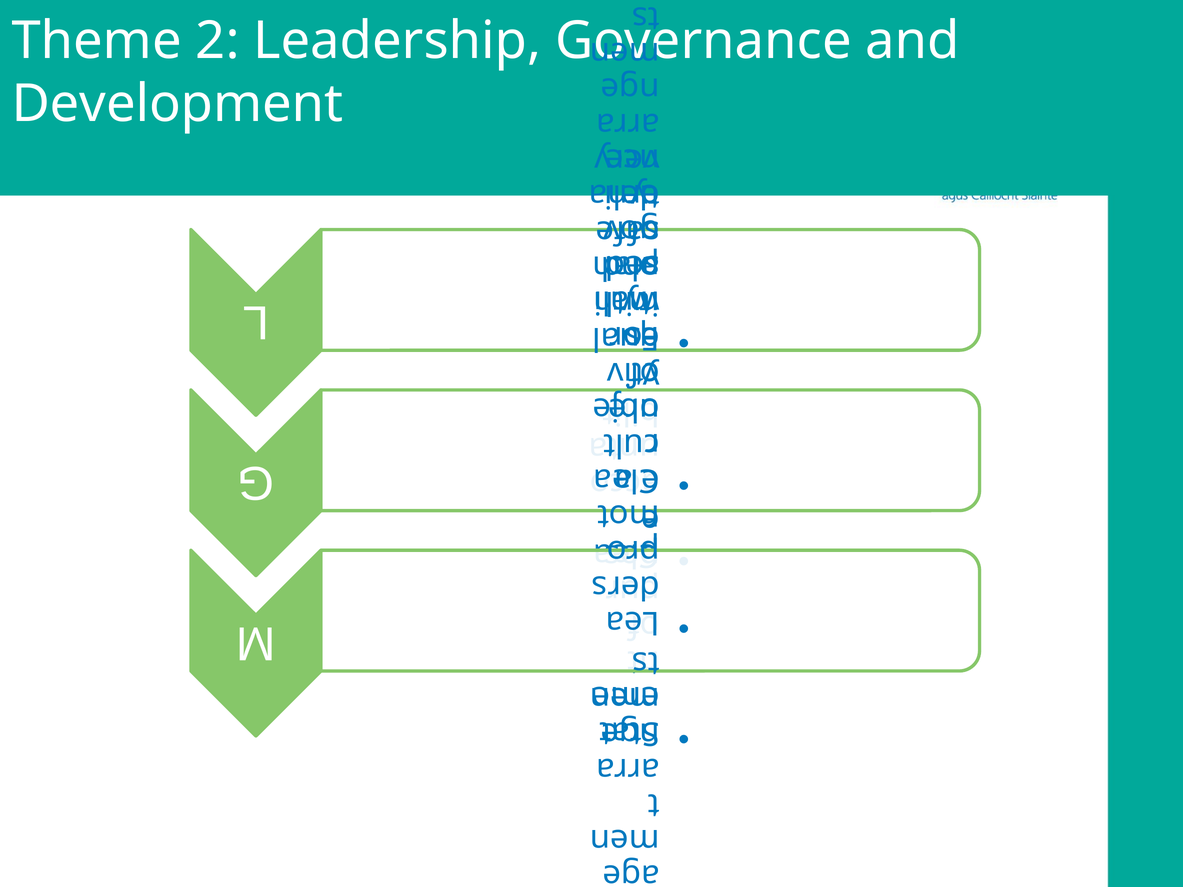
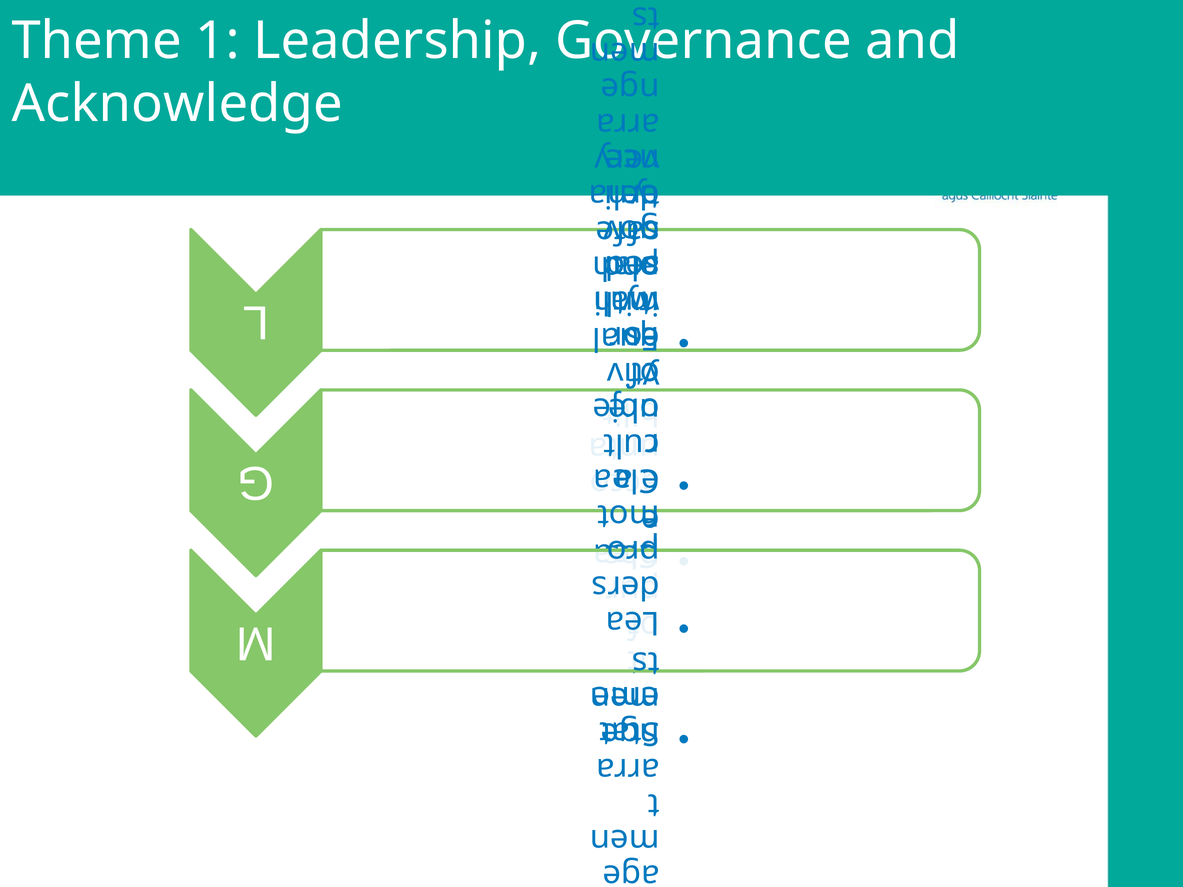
2: 2 -> 1
Development: Development -> Acknowledge
